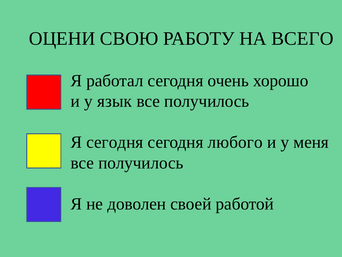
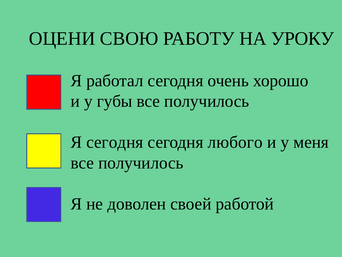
ВСЕГО: ВСЕГО -> УРОКУ
язык: язык -> губы
